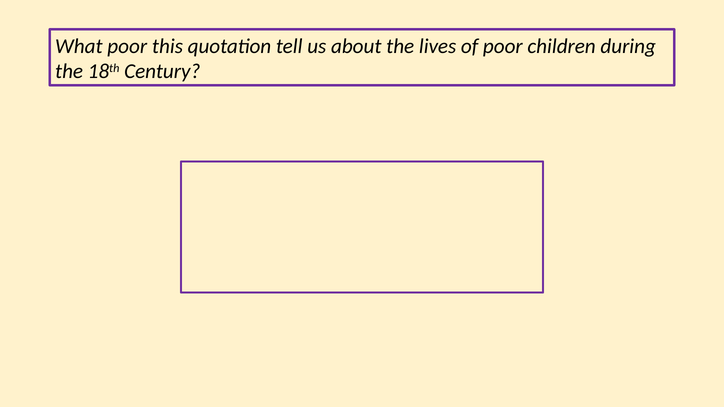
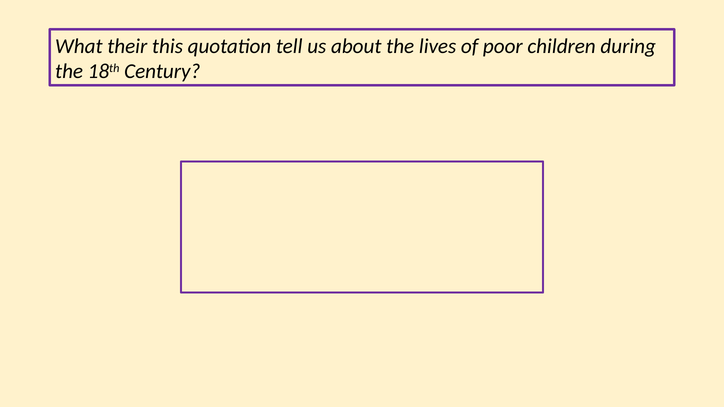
What poor: poor -> their
